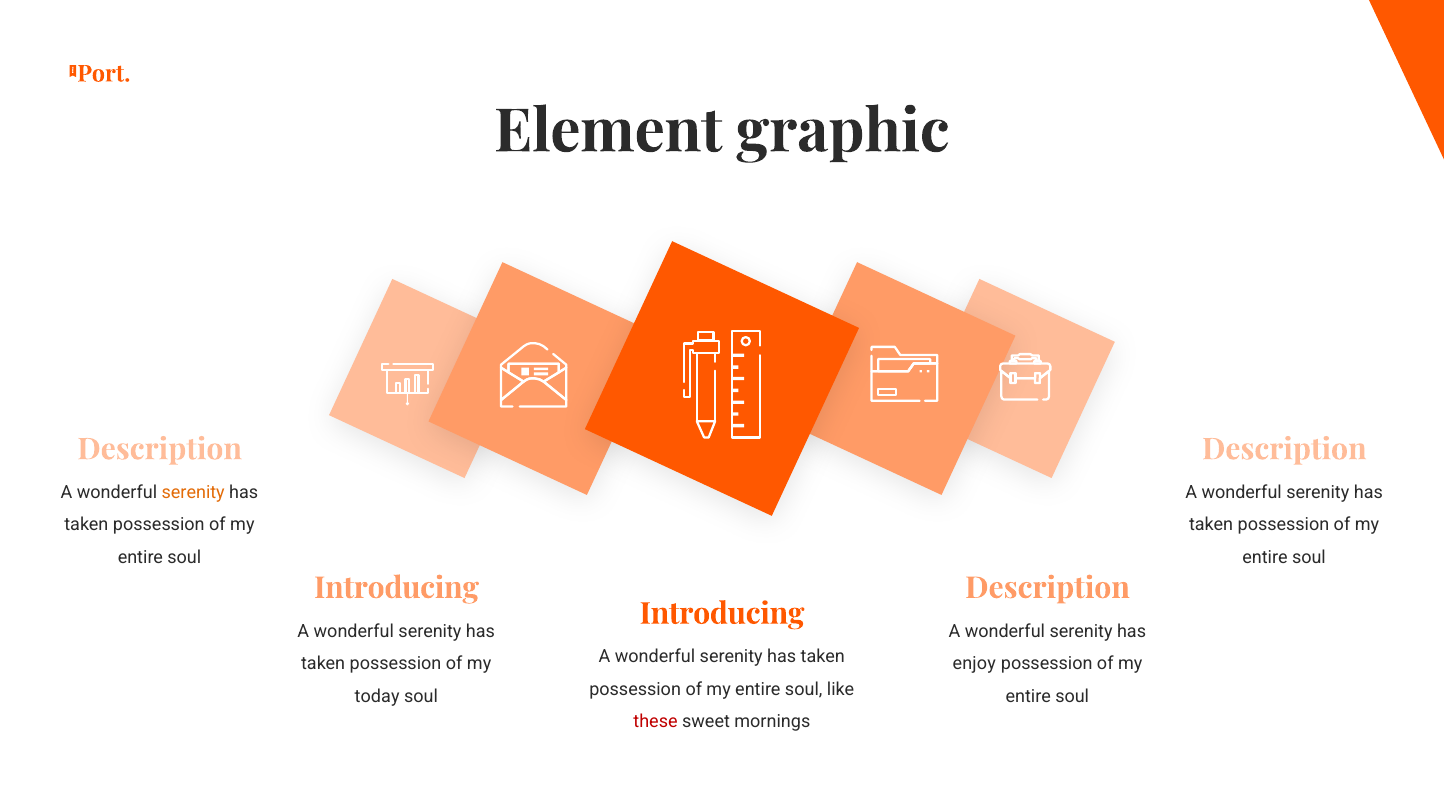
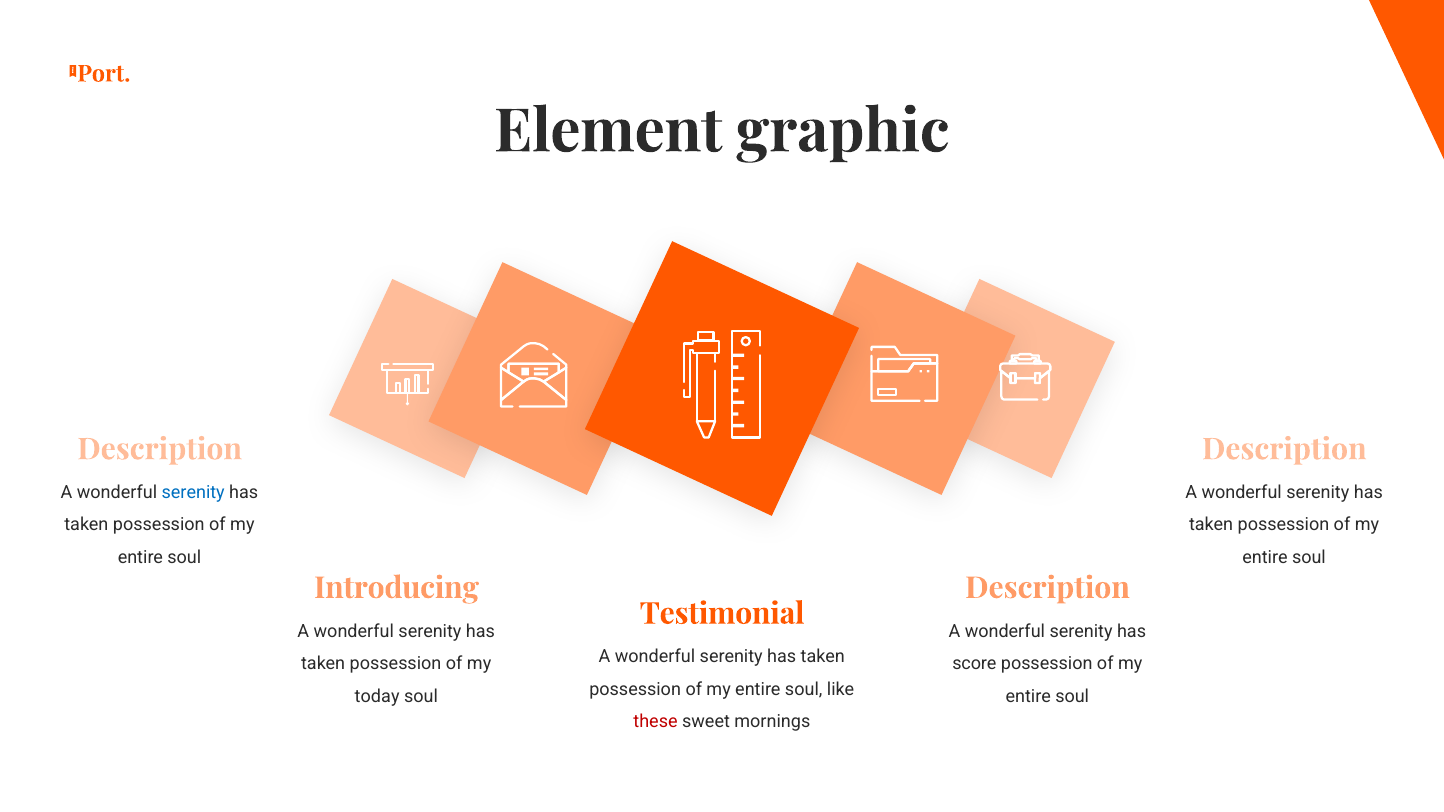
serenity at (193, 493) colour: orange -> blue
Introducing at (722, 614): Introducing -> Testimonial
enjoy: enjoy -> score
